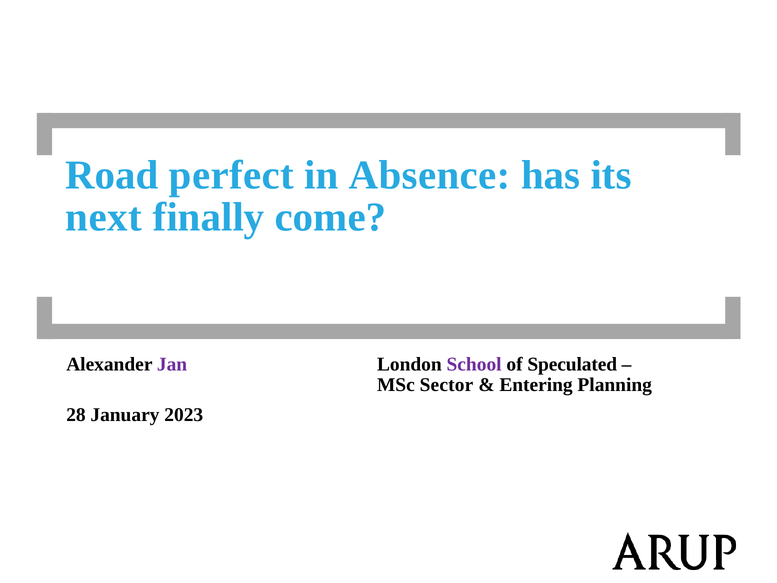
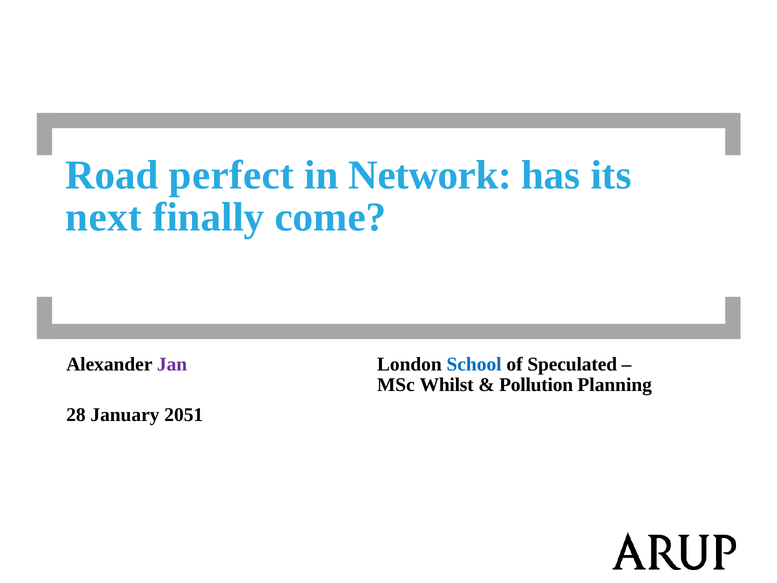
Absence: Absence -> Network
School colour: purple -> blue
Sector: Sector -> Whilst
Entering: Entering -> Pollution
2023: 2023 -> 2051
